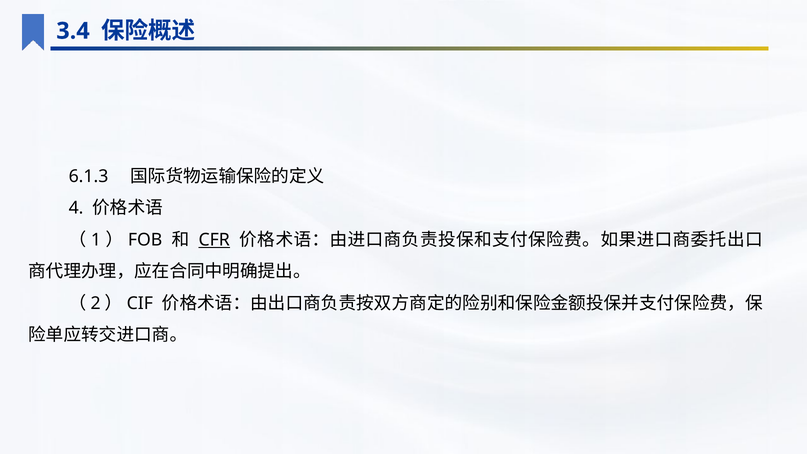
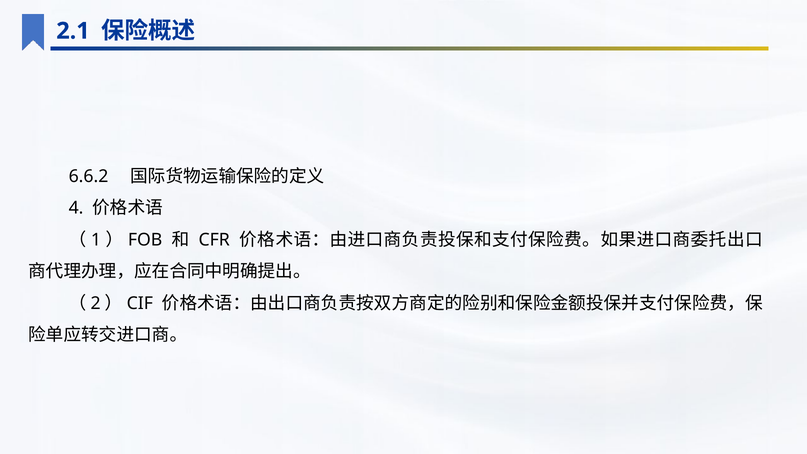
3.4: 3.4 -> 2.1
6.1.3: 6.1.3 -> 6.6.2
CFR underline: present -> none
